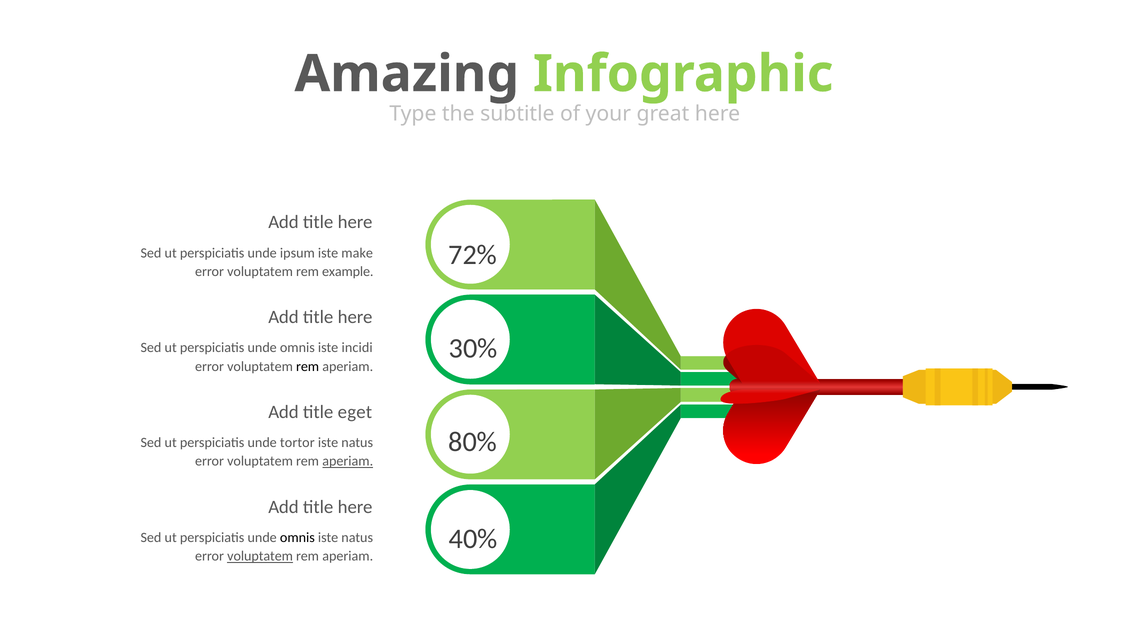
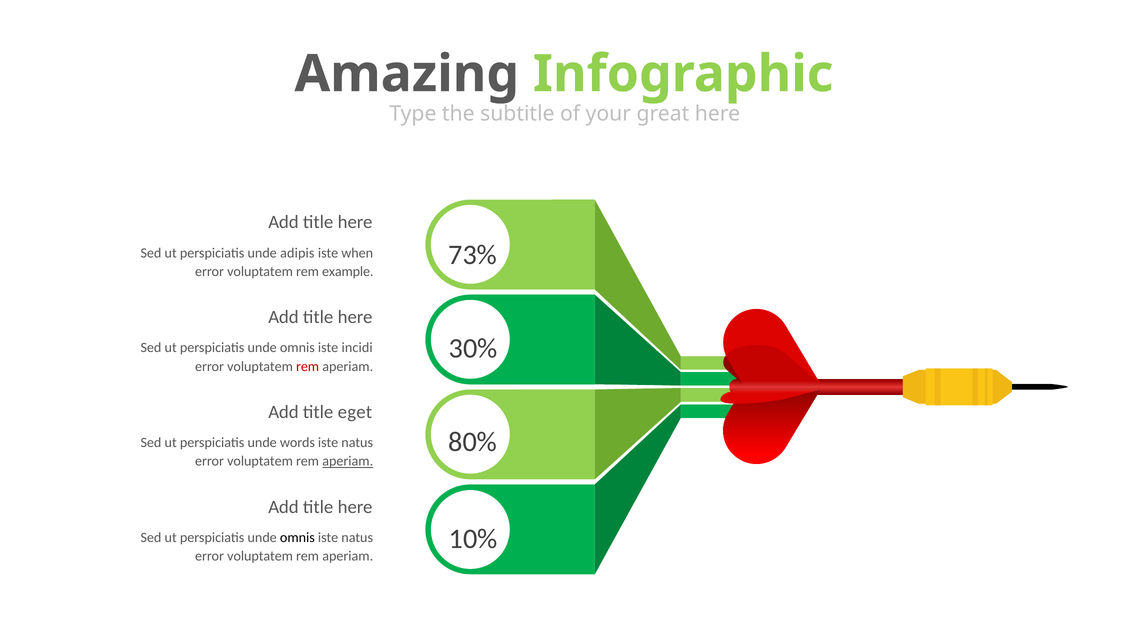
72%: 72% -> 73%
ipsum: ipsum -> adipis
make: make -> when
rem at (308, 366) colour: black -> red
tortor: tortor -> words
40%: 40% -> 10%
voluptatem at (260, 556) underline: present -> none
